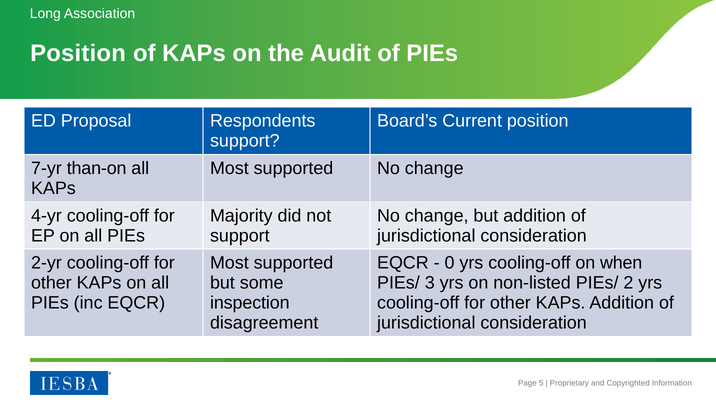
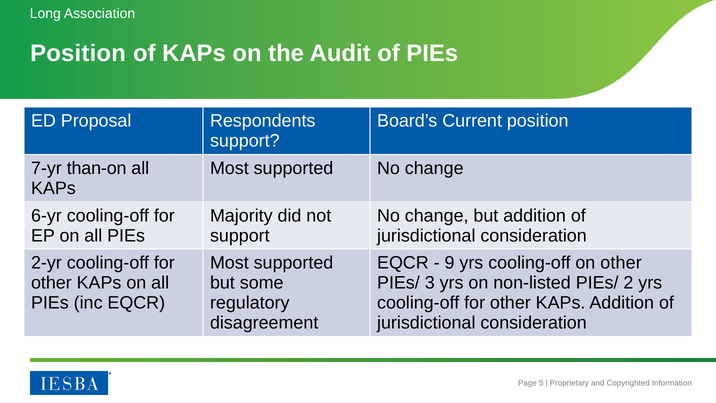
4-yr: 4-yr -> 6-yr
0: 0 -> 9
on when: when -> other
inspection: inspection -> regulatory
